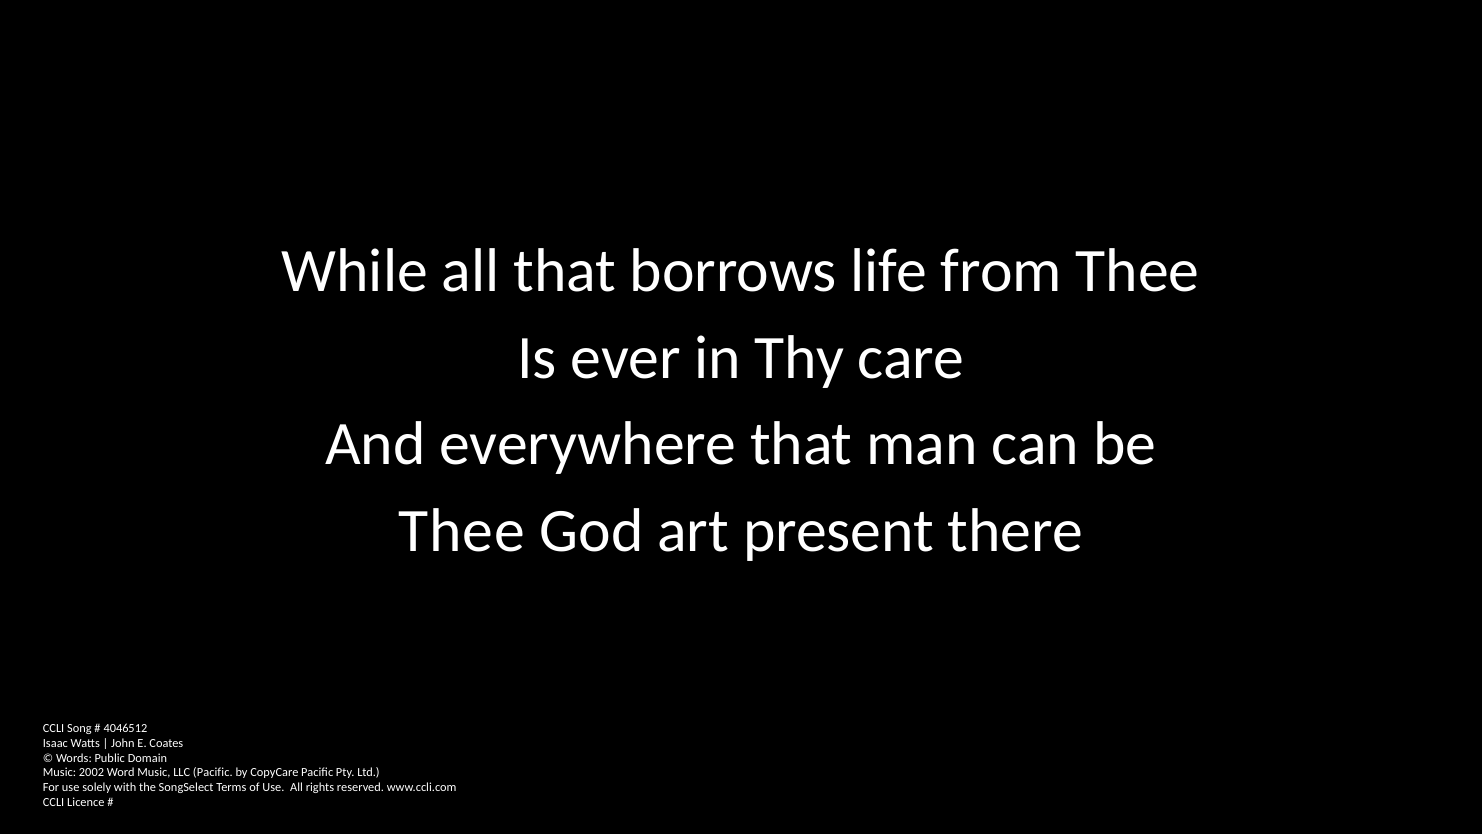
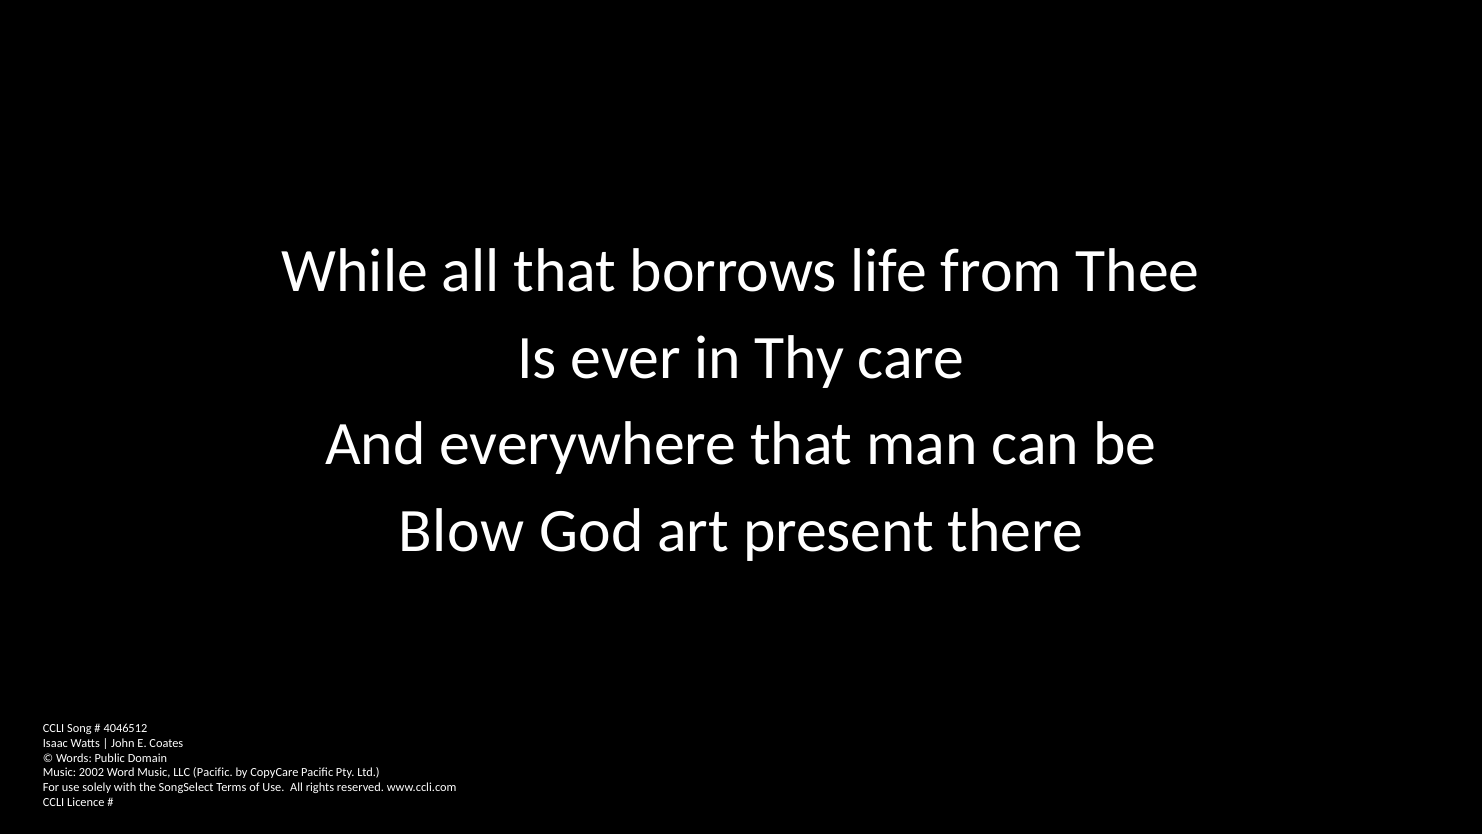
Thee at (462, 530): Thee -> Blow
